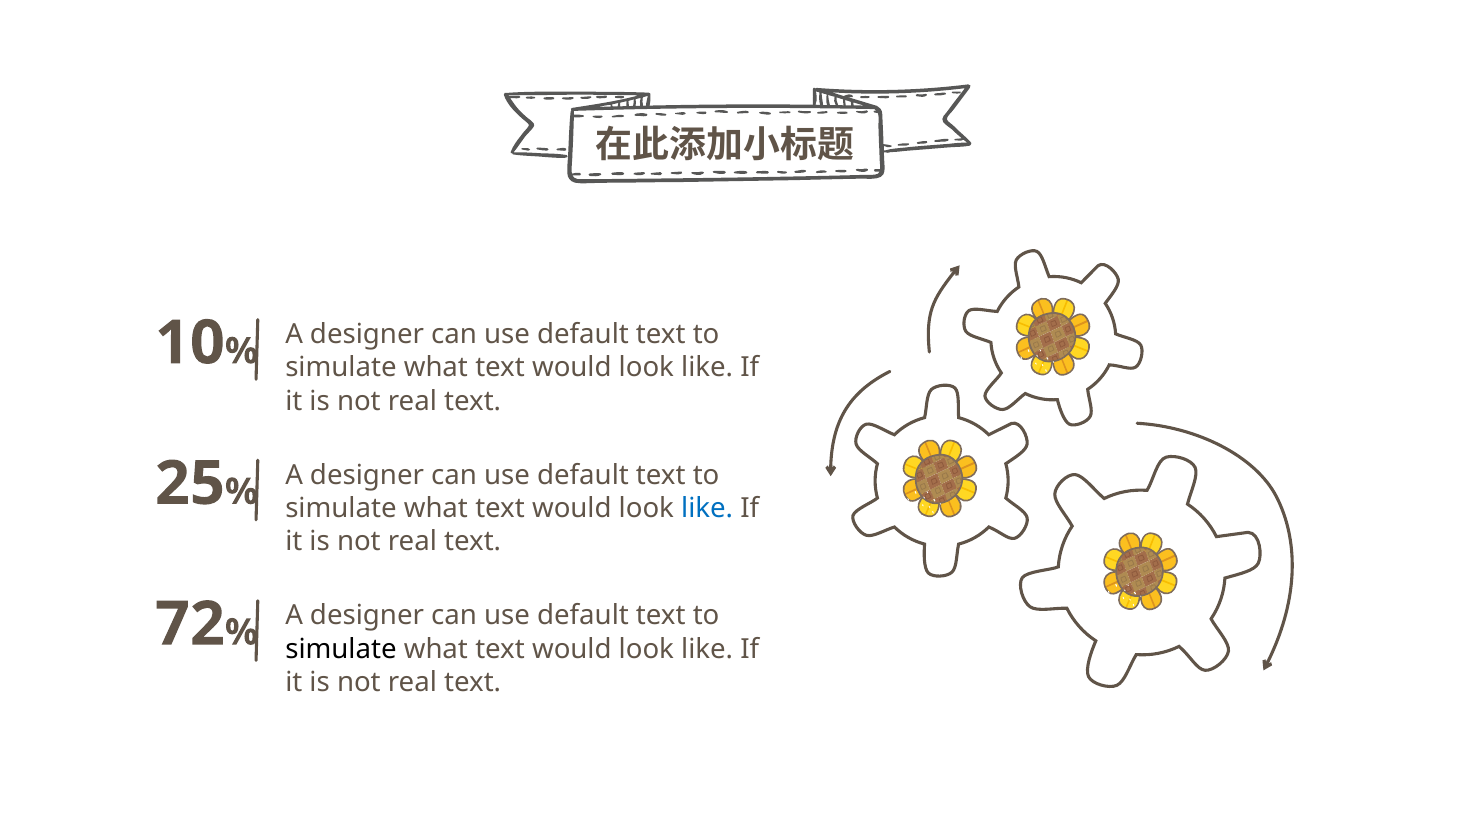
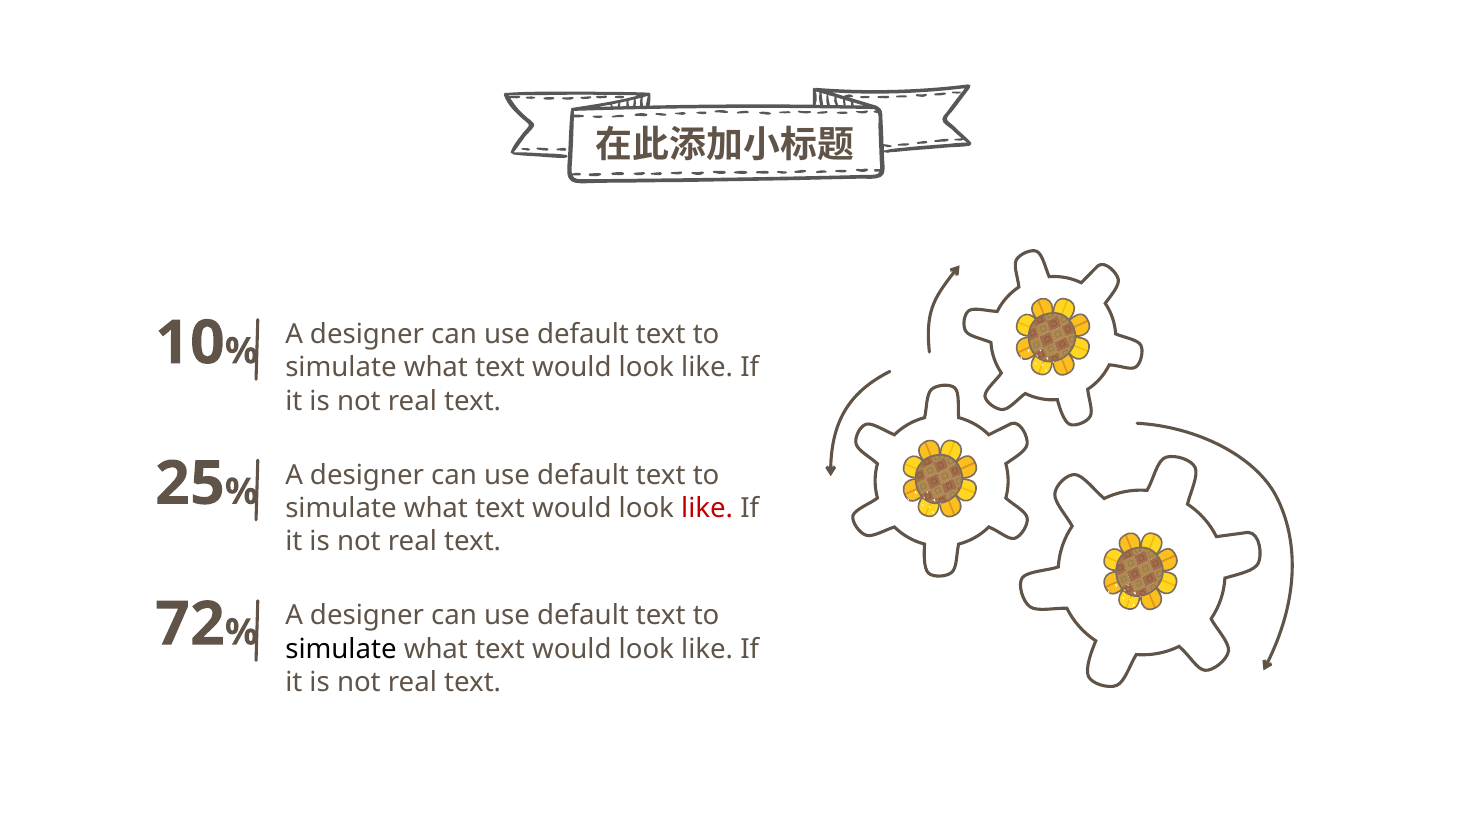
like at (707, 508) colour: blue -> red
